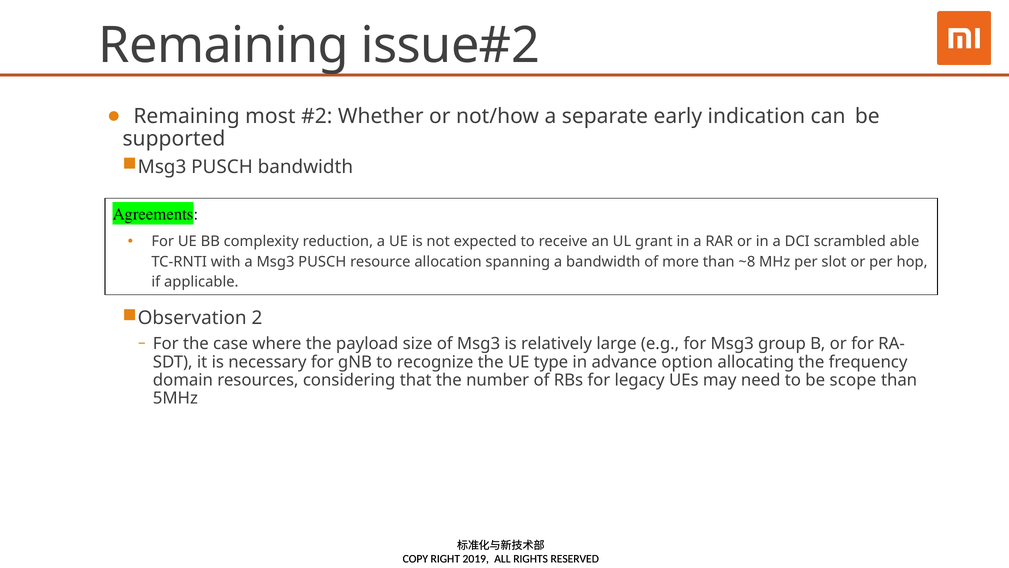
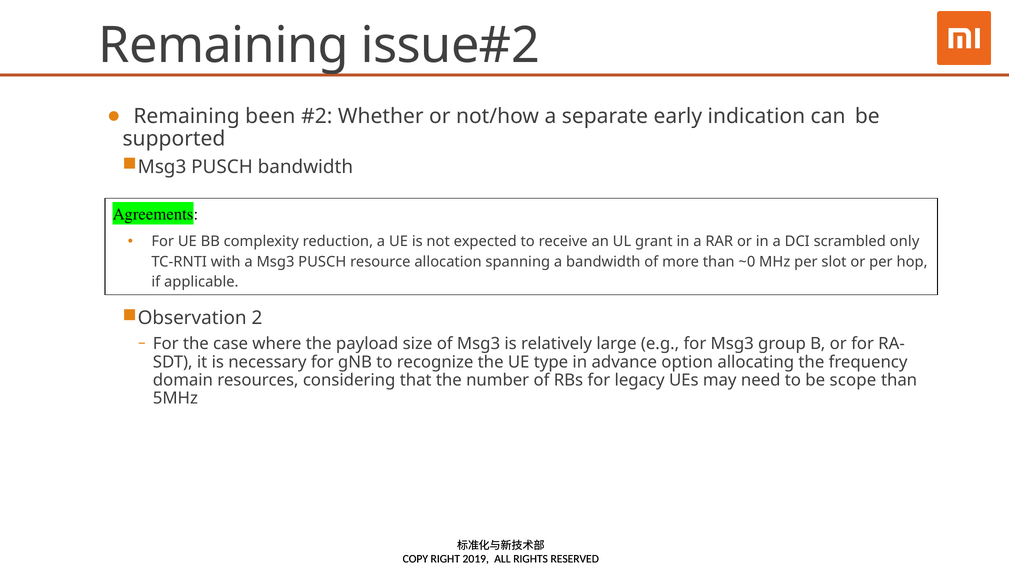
most: most -> been
able: able -> only
~8: ~8 -> ~0
